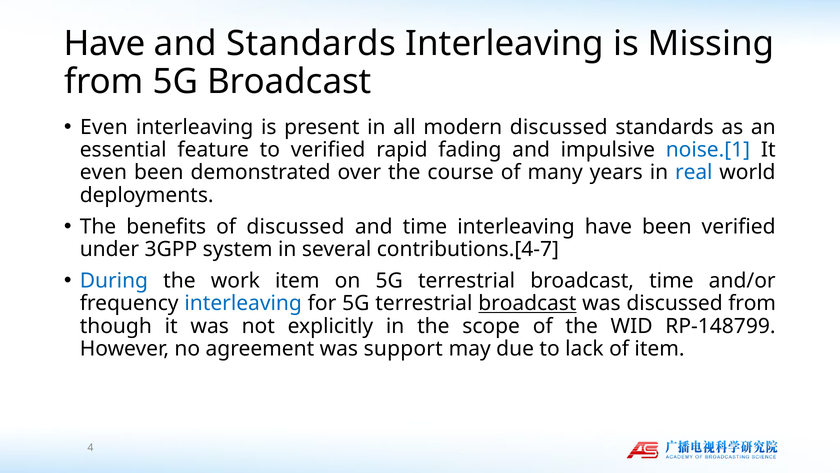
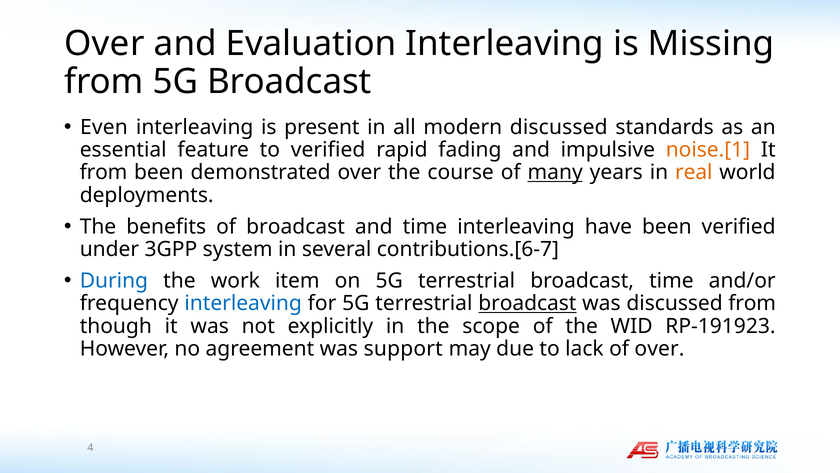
Have at (105, 44): Have -> Over
and Standards: Standards -> Evaluation
noise.[1 colour: blue -> orange
even at (103, 172): even -> from
many underline: none -> present
real colour: blue -> orange
of discussed: discussed -> broadcast
contributions.[4-7: contributions.[4-7 -> contributions.[6-7
RP-148799: RP-148799 -> RP-191923
of item: item -> over
